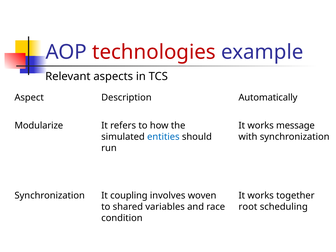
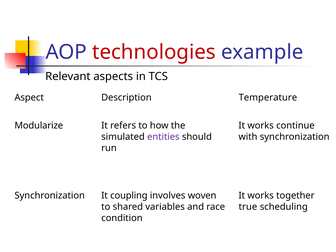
Automatically: Automatically -> Temperature
message: message -> continue
entities colour: blue -> purple
root: root -> true
